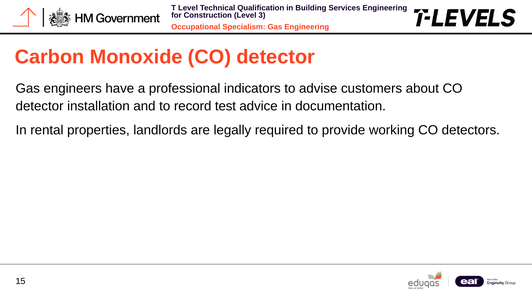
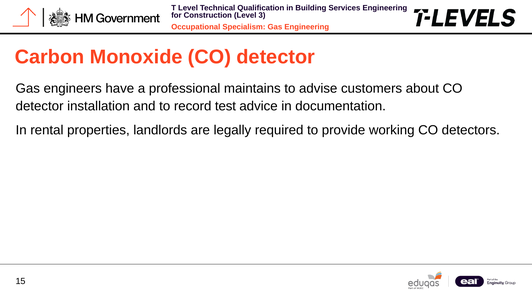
indicators: indicators -> maintains
